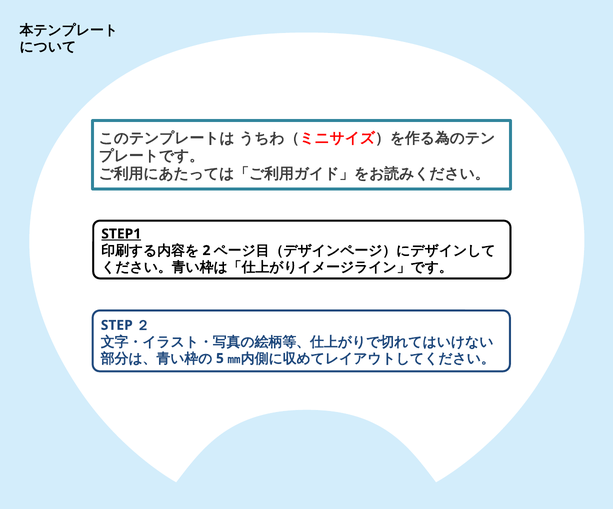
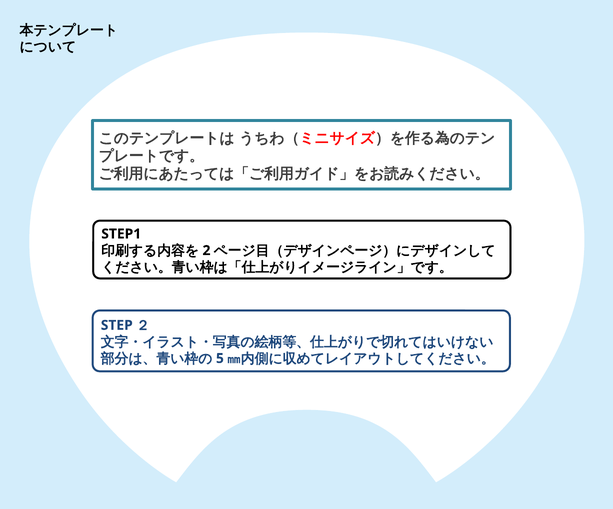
STEP1 underline: present -> none
